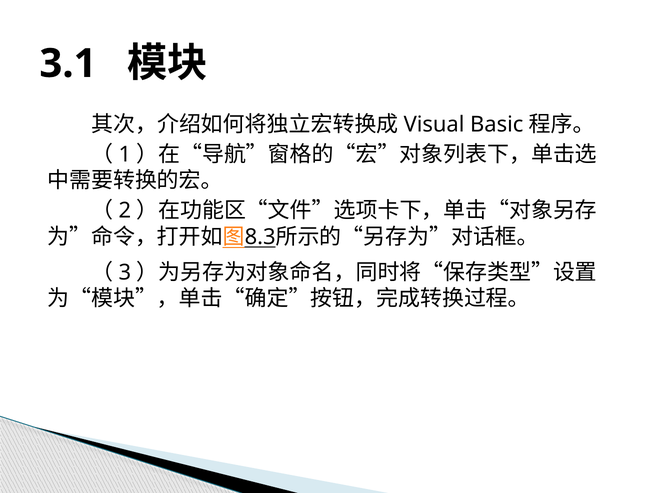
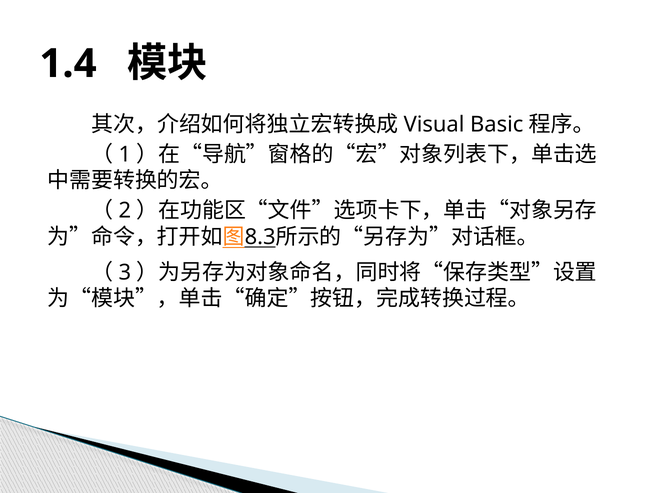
3.1: 3.1 -> 1.4
